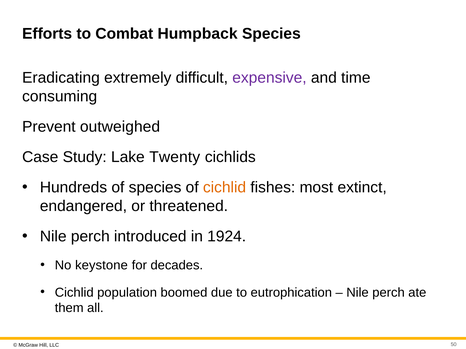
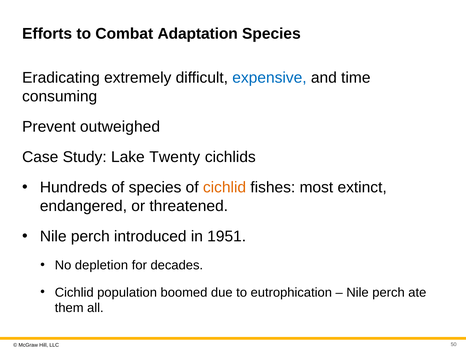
Humpback: Humpback -> Adaptation
expensive colour: purple -> blue
1924: 1924 -> 1951
keystone: keystone -> depletion
